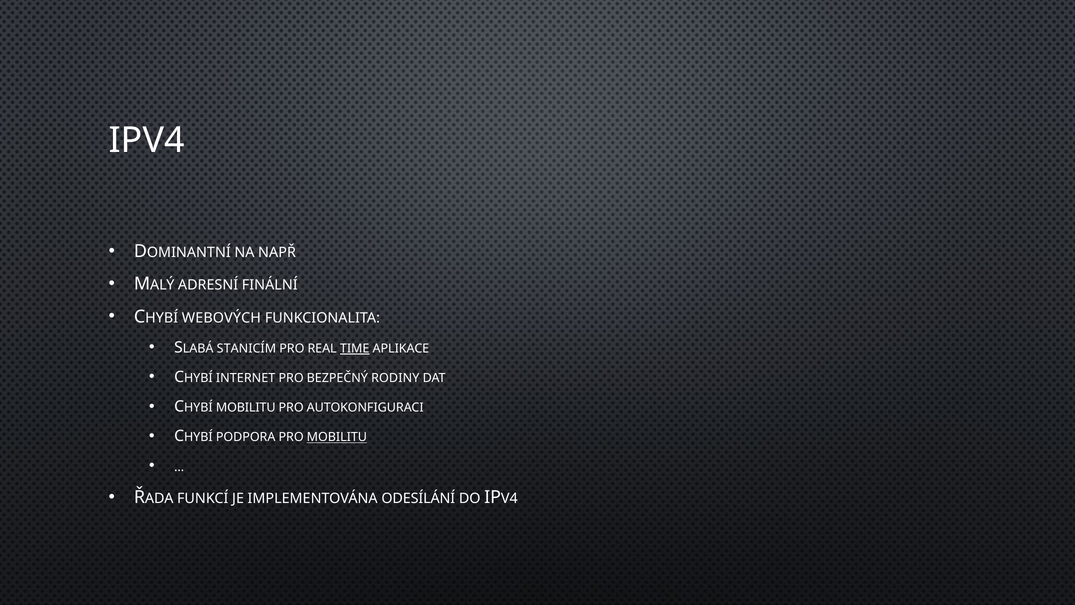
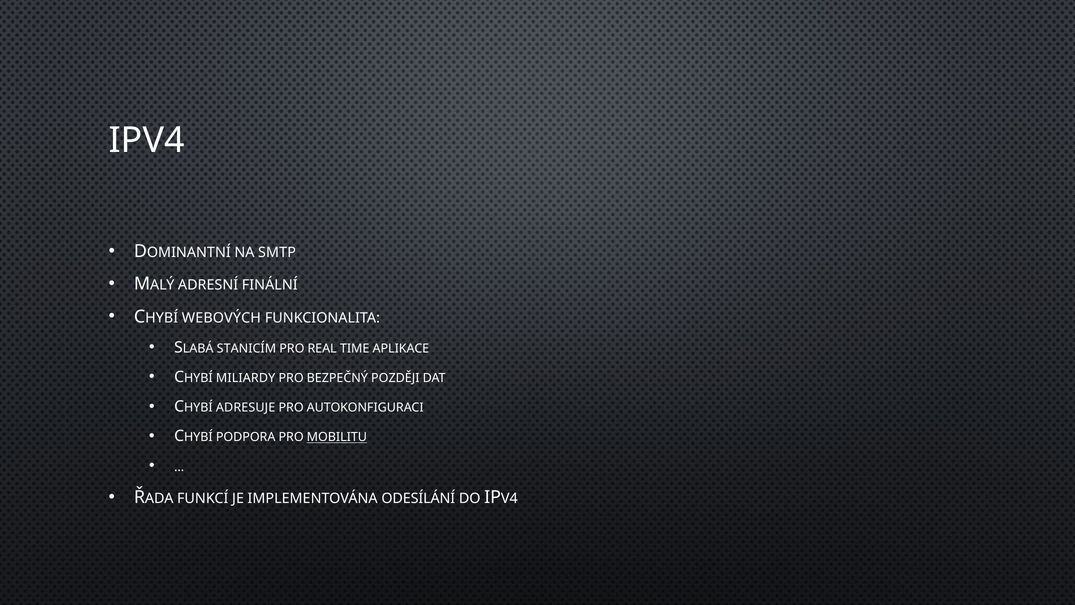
NAPŘ: NAPŘ -> SMTP
TIME underline: present -> none
INTERNET: INTERNET -> MILIARDY
RODINY: RODINY -> POZDĚJI
CHYBÍ MOBILITU: MOBILITU -> ADRESUJE
